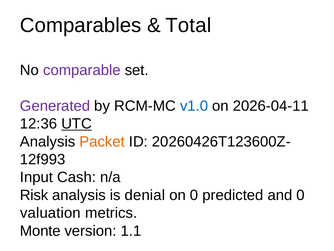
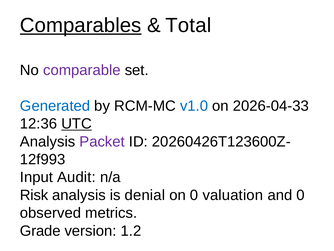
Comparables underline: none -> present
Generated colour: purple -> blue
2026-04-11: 2026-04-11 -> 2026-04-33
Packet colour: orange -> purple
Cash: Cash -> Audit
predicted: predicted -> valuation
valuation: valuation -> observed
Monte: Monte -> Grade
1.1: 1.1 -> 1.2
